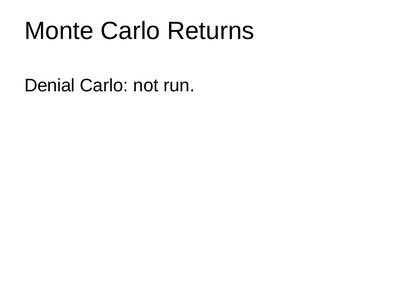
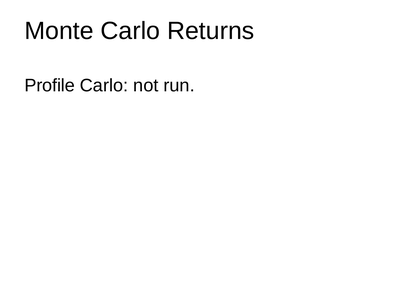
Denial: Denial -> Profile
